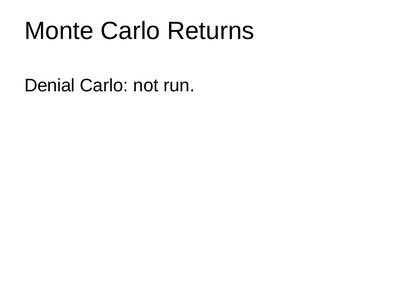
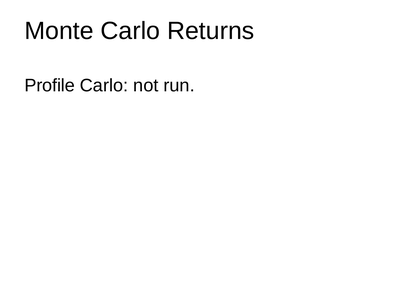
Denial: Denial -> Profile
